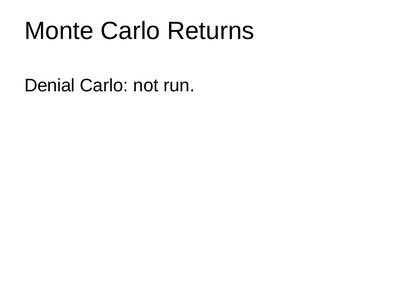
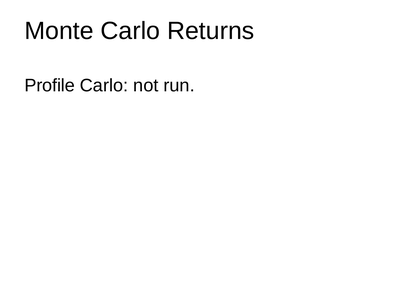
Denial: Denial -> Profile
